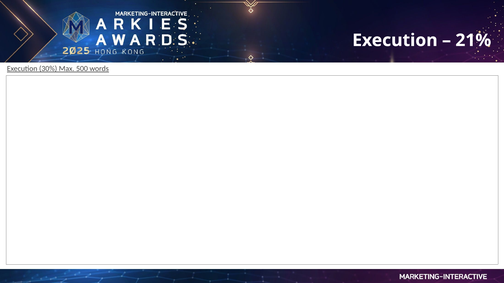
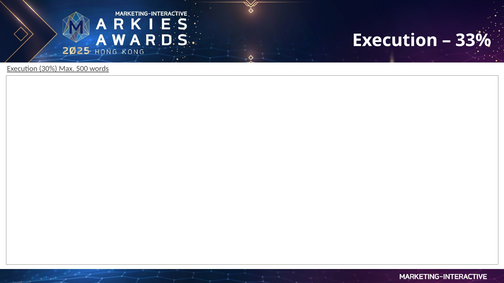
21%: 21% -> 33%
